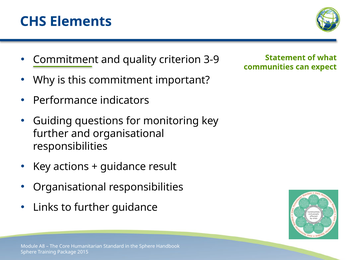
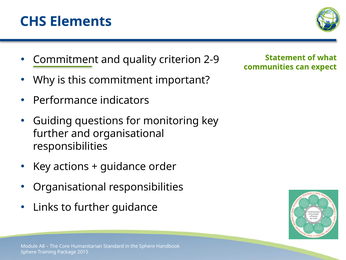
3-9: 3-9 -> 2-9
result: result -> order
